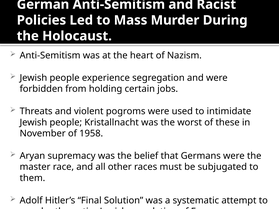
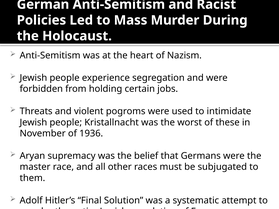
1958: 1958 -> 1936
